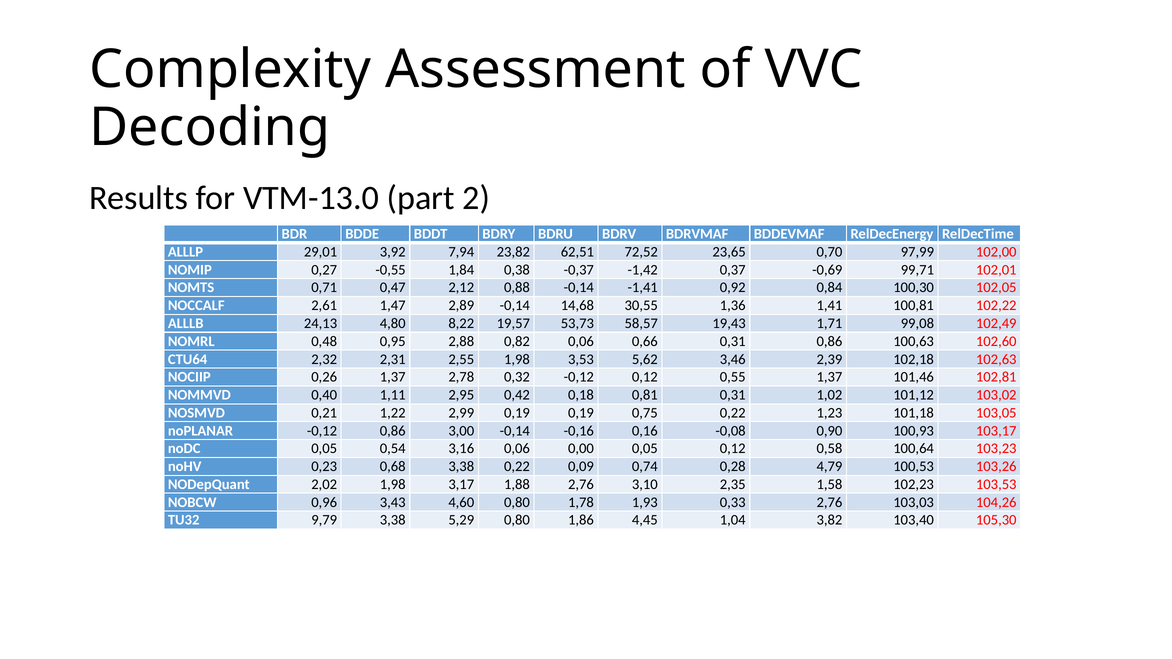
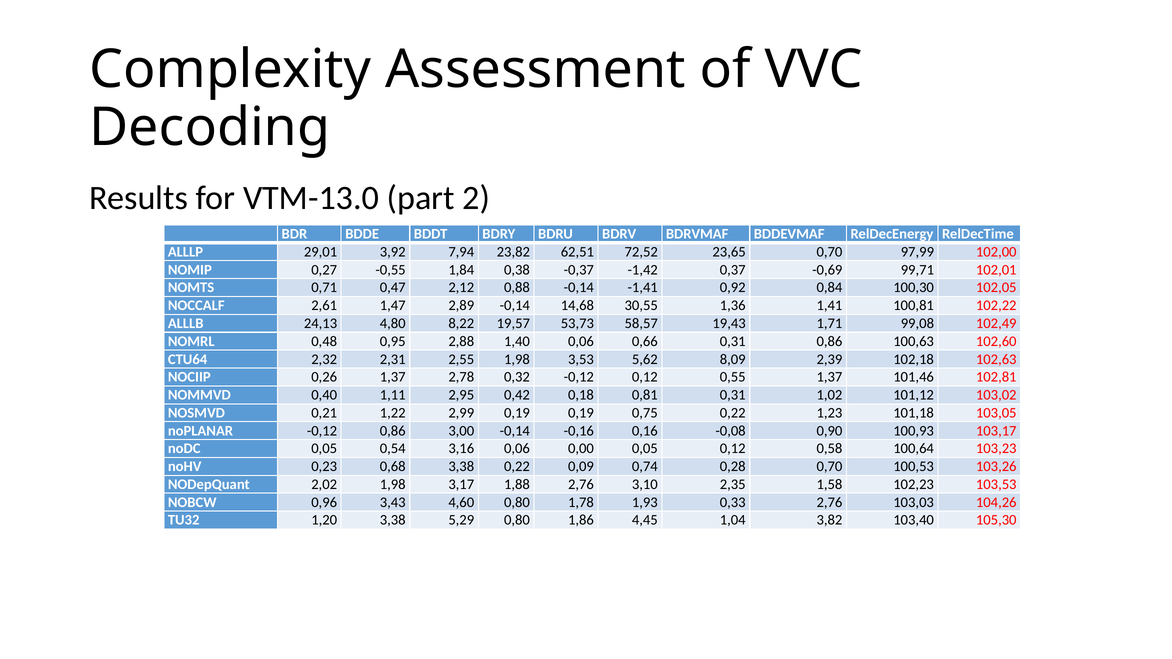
0,82: 0,82 -> 1,40
3,46: 3,46 -> 8,09
0,28 4,79: 4,79 -> 0,70
9,79: 9,79 -> 1,20
